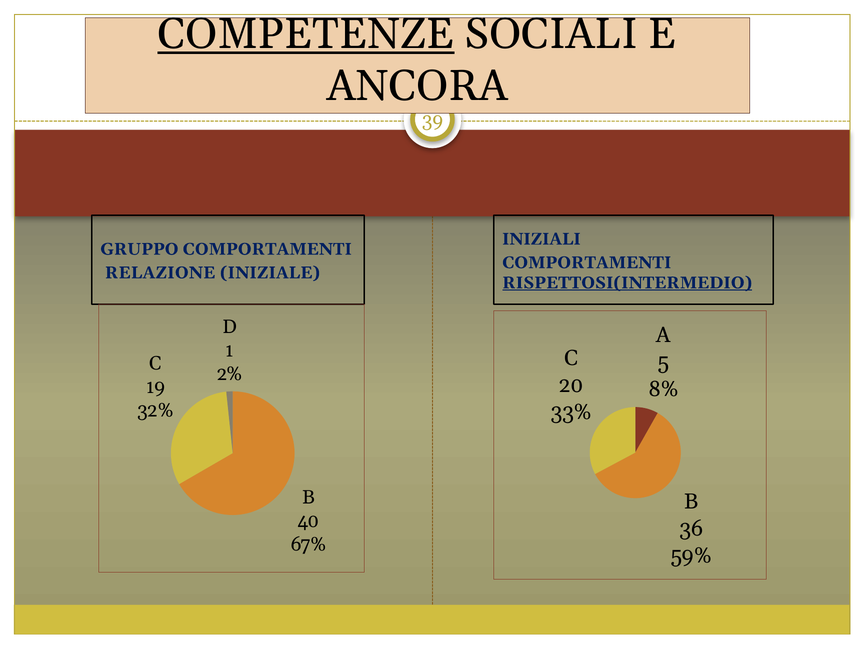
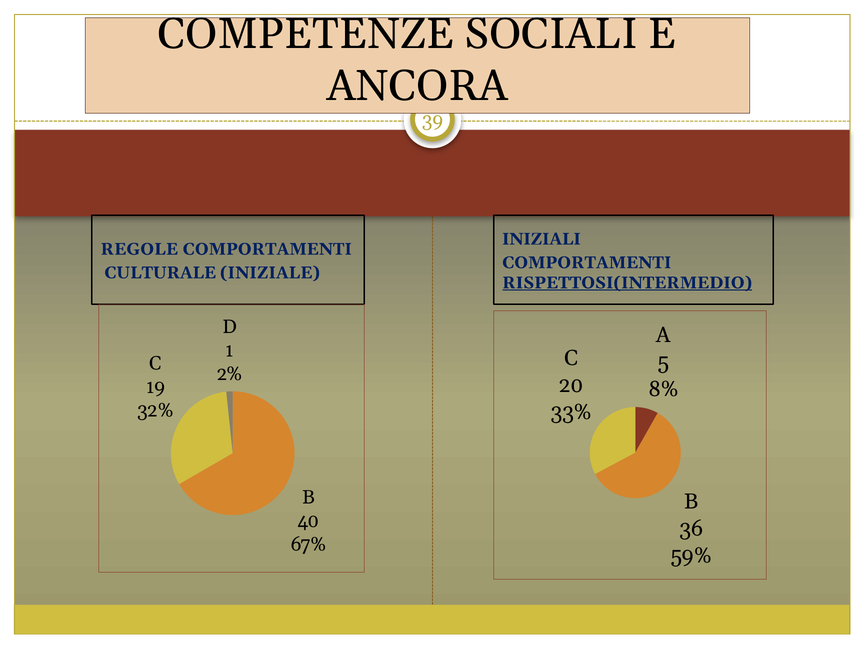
COMPETENZE underline: present -> none
GRUPPO: GRUPPO -> REGOLE
RELAZIONE: RELAZIONE -> CULTURALE
